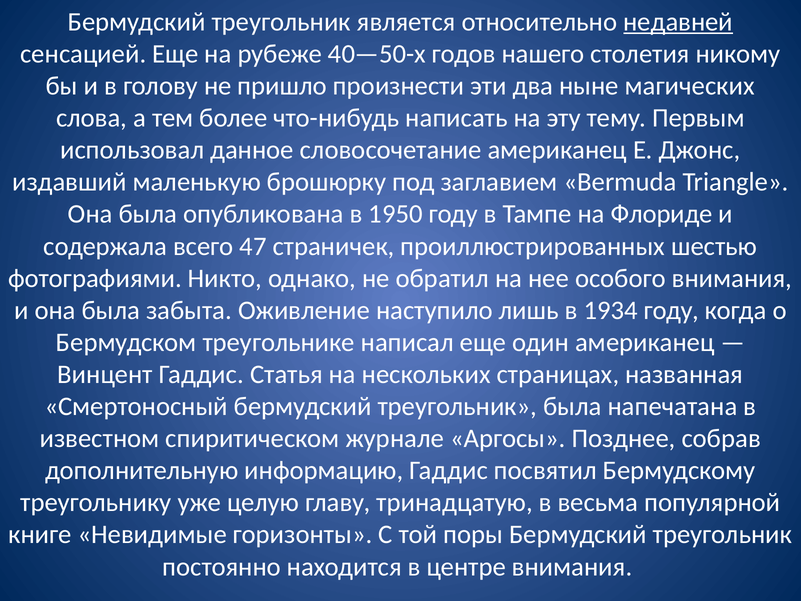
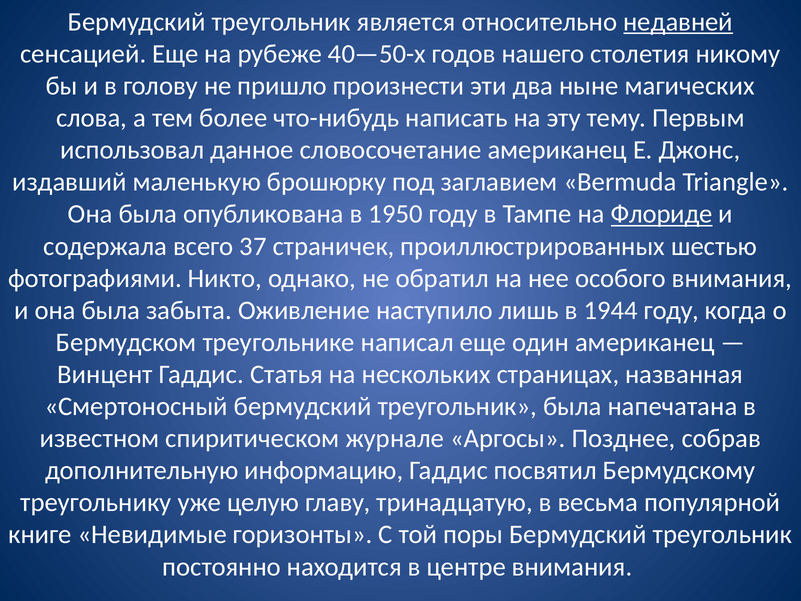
Флориде underline: none -> present
47: 47 -> 37
1934: 1934 -> 1944
